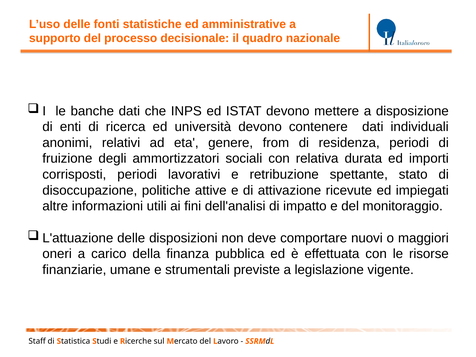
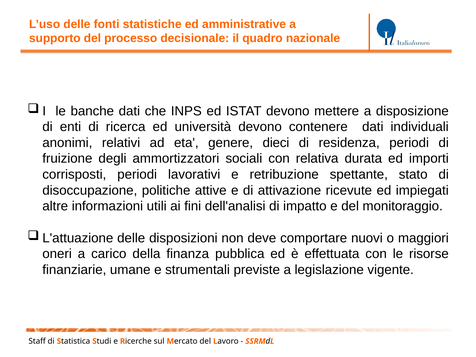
from: from -> dieci
